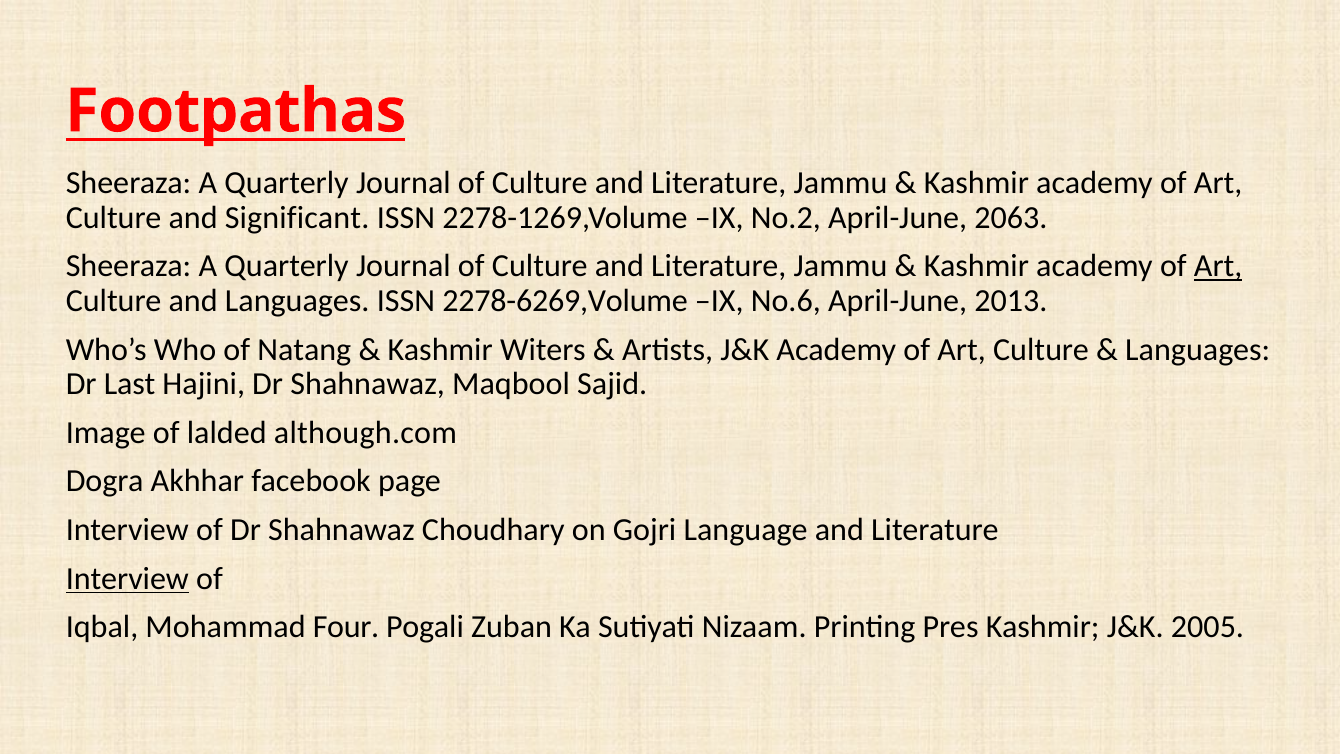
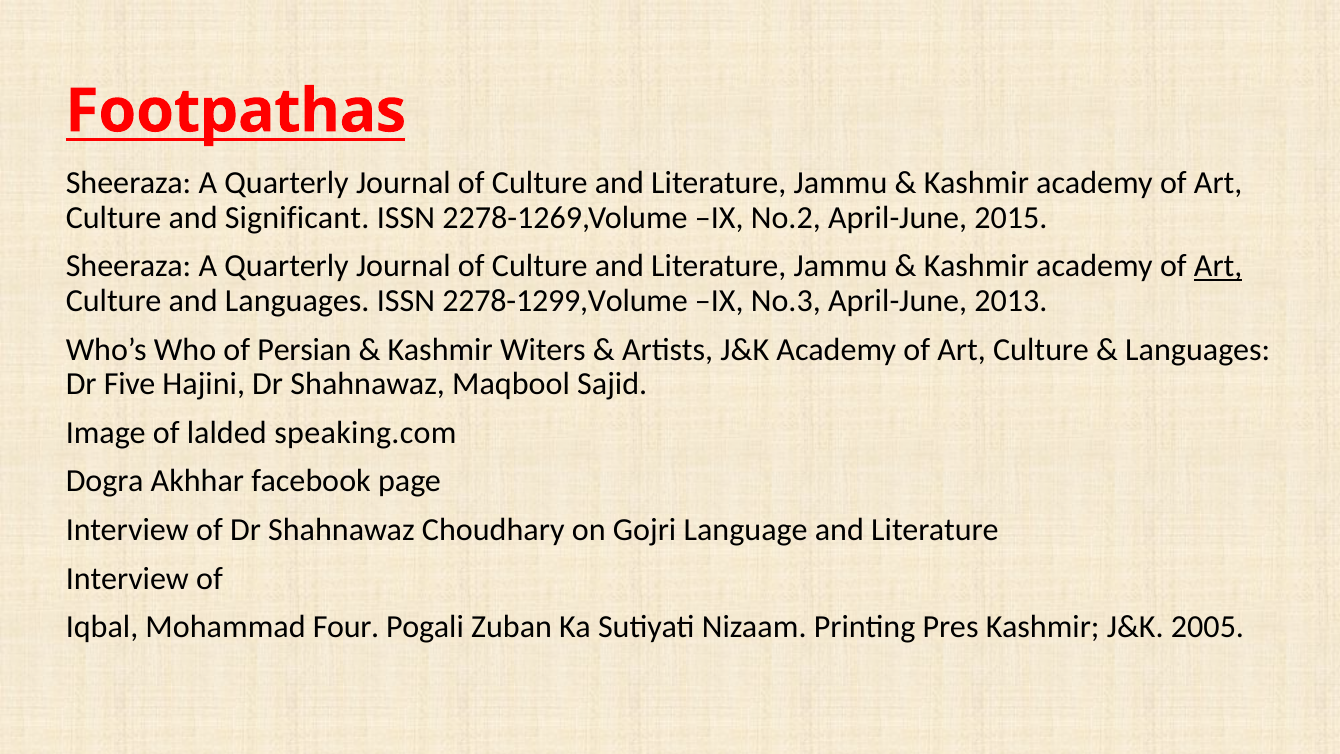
2063: 2063 -> 2015
2278-6269,Volume: 2278-6269,Volume -> 2278-1299,Volume
No.6: No.6 -> No.3
Natang: Natang -> Persian
Last: Last -> Five
although.com: although.com -> speaking.com
Interview at (127, 578) underline: present -> none
